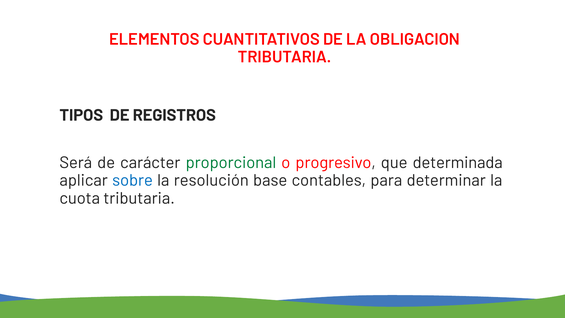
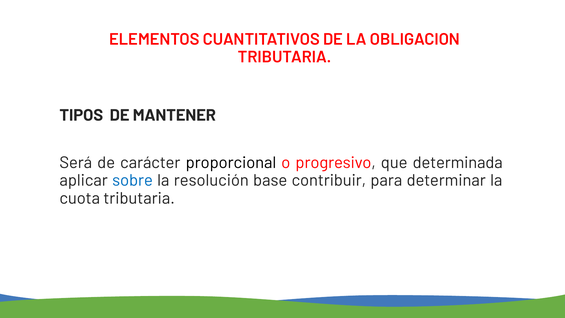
REGISTROS: REGISTROS -> MANTENER
proporcional colour: green -> black
contables: contables -> contribuir
